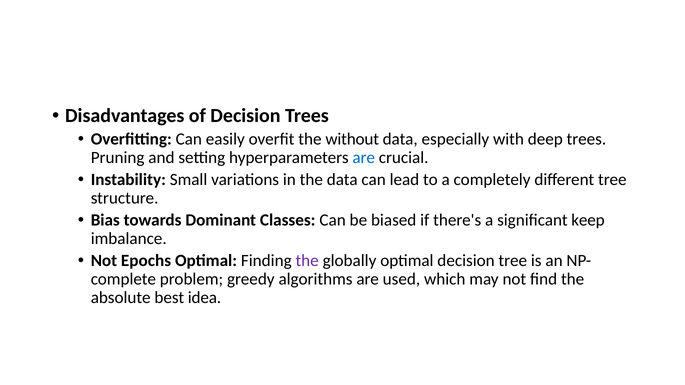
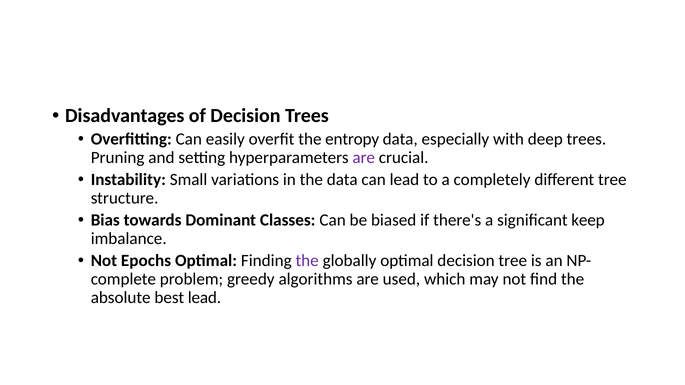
without: without -> entropy
are at (364, 158) colour: blue -> purple
best idea: idea -> lead
